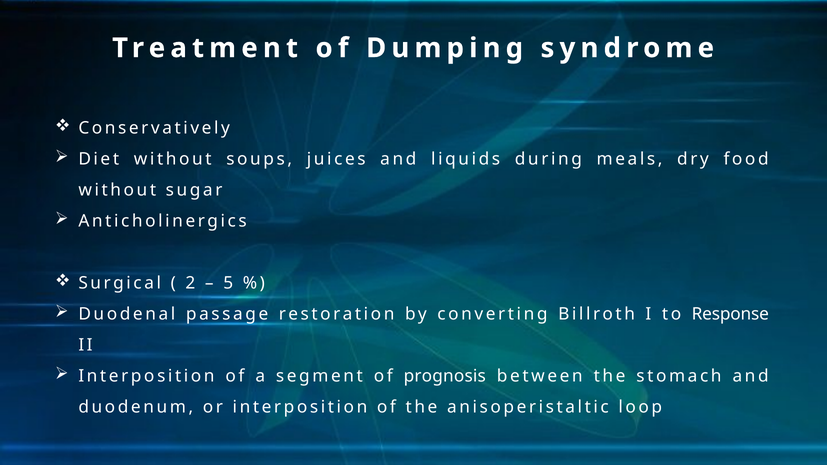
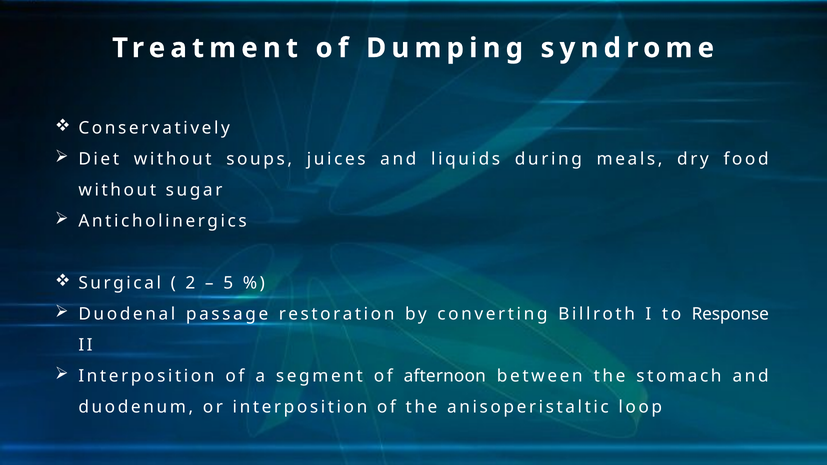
prognosis: prognosis -> afternoon
